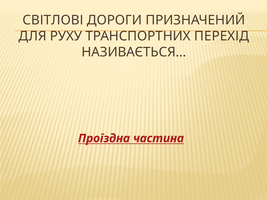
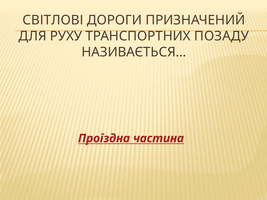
ПЕРЕХІД: ПЕРЕХІД -> ПОЗАДУ
